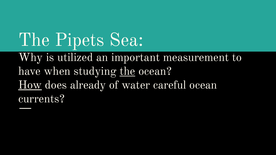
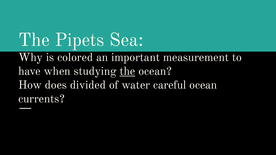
utilized: utilized -> colored
How underline: present -> none
already: already -> divided
